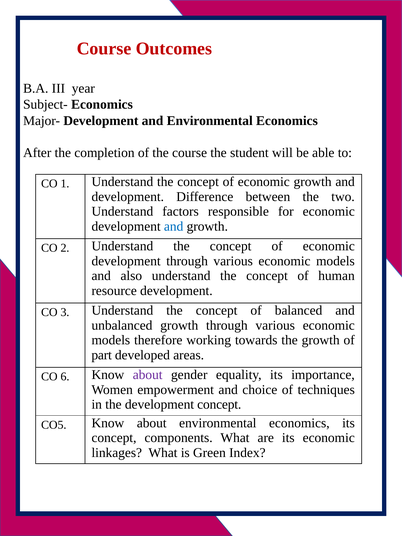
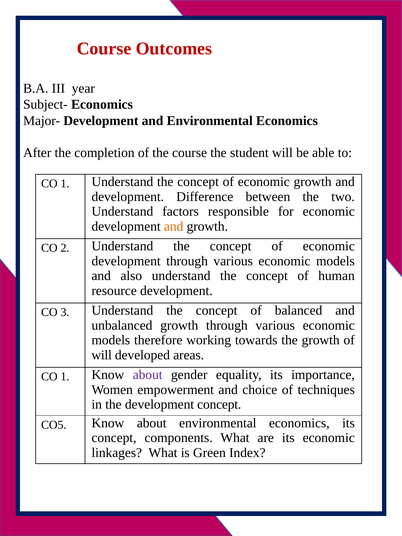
and at (174, 226) colour: blue -> orange
part at (102, 355): part -> will
6 at (65, 377): 6 -> 1
